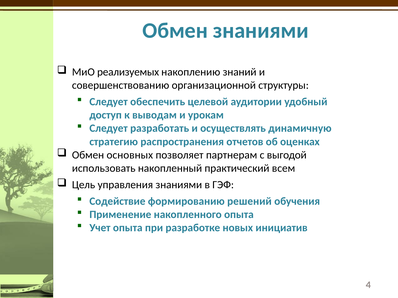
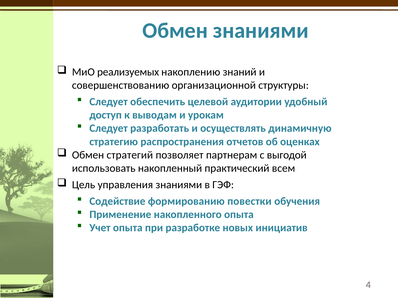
основных: основных -> стратегий
решений: решений -> повестки
